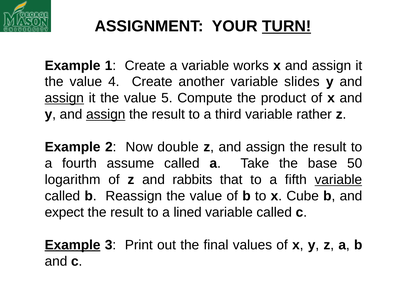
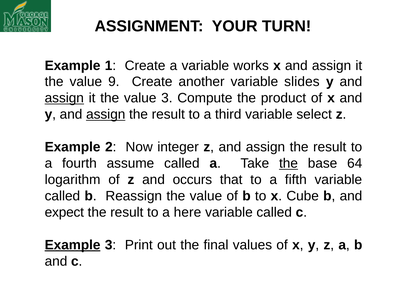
TURN underline: present -> none
4: 4 -> 9
value 5: 5 -> 3
rather: rather -> select
double: double -> integer
the at (288, 163) underline: none -> present
50: 50 -> 64
rabbits: rabbits -> occurs
variable at (338, 179) underline: present -> none
lined: lined -> here
